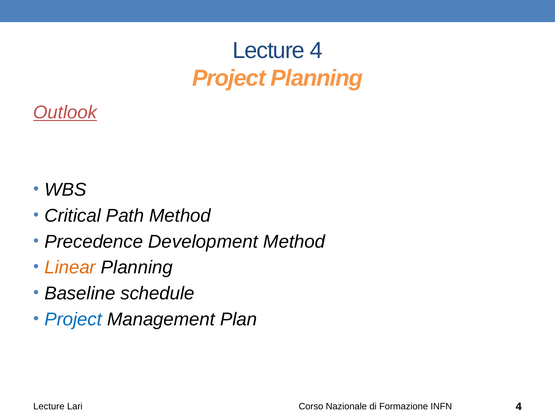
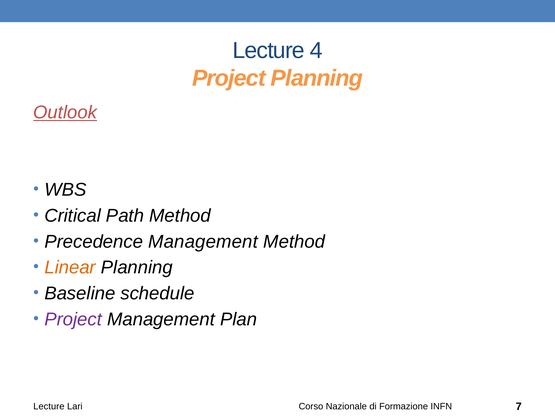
Precedence Development: Development -> Management
Project at (73, 319) colour: blue -> purple
INFN 4: 4 -> 7
